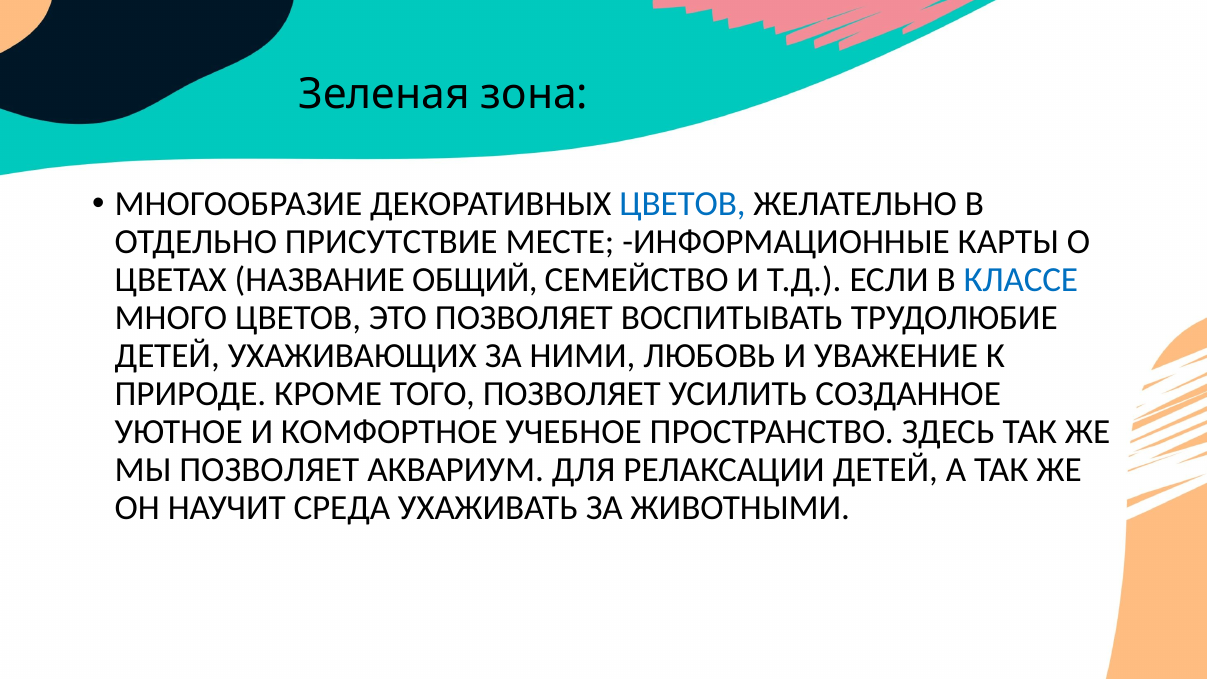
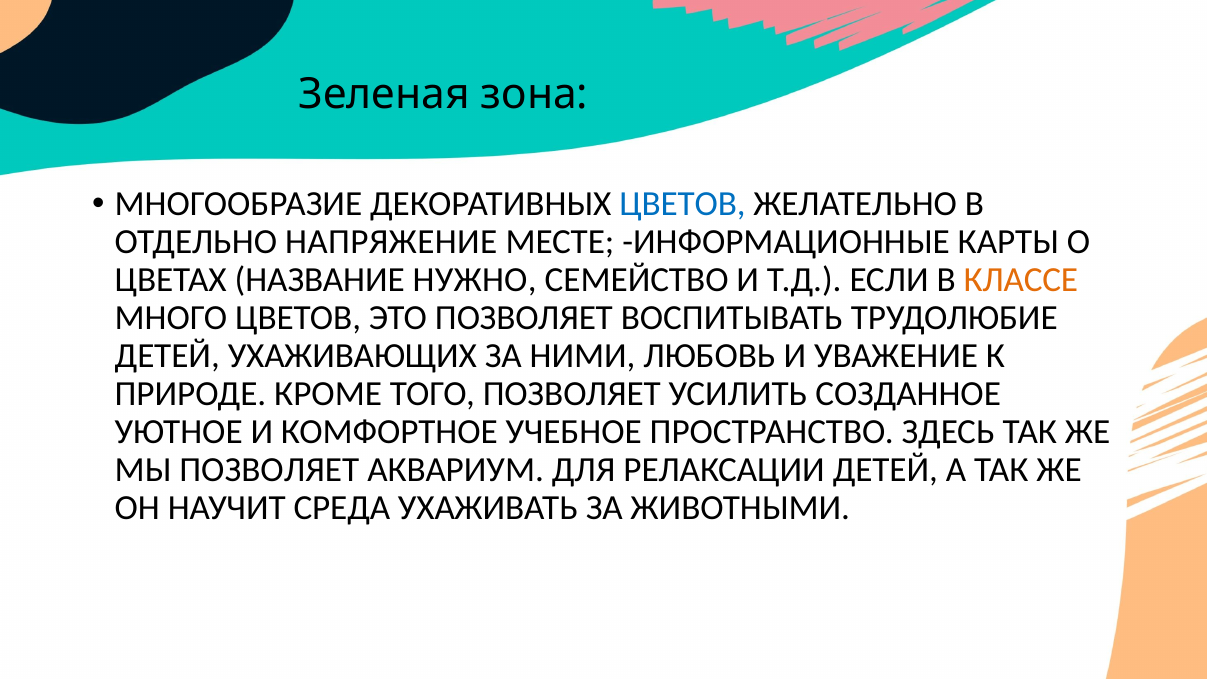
ПРИСУТСТВИЕ: ПРИСУТСТВИЕ -> НАПРЯЖЕНИЕ
ОБЩИЙ: ОБЩИЙ -> НУЖНО
КЛАССЕ colour: blue -> orange
